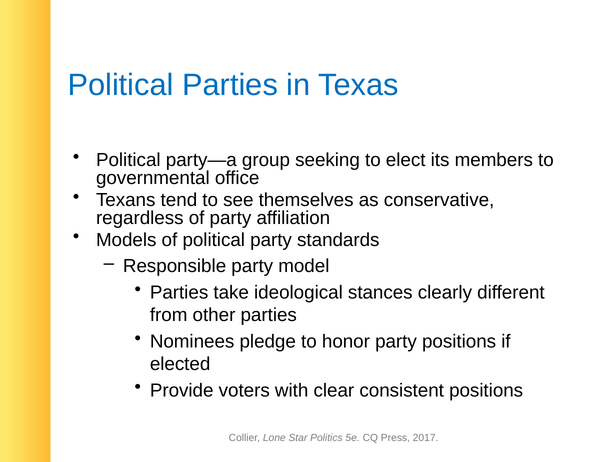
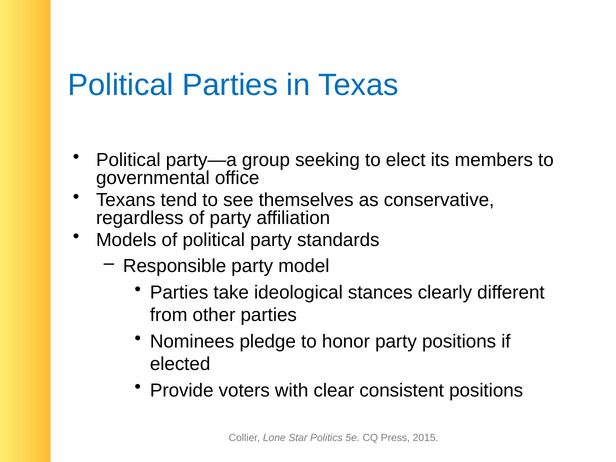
2017: 2017 -> 2015
